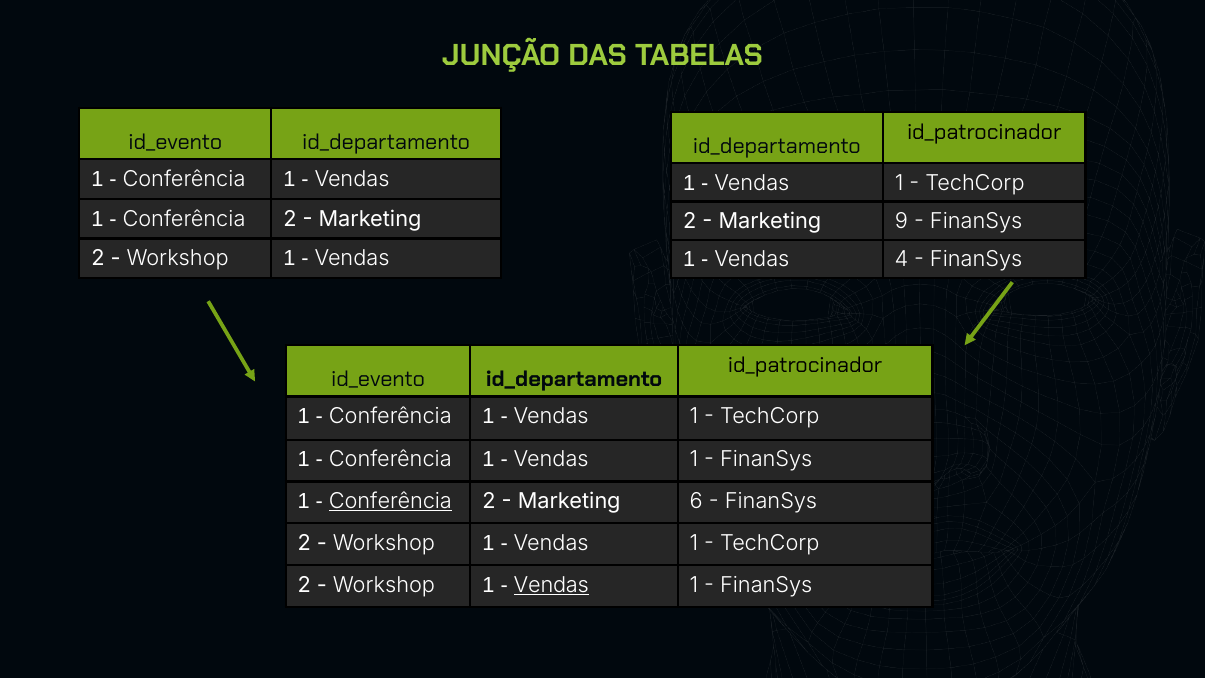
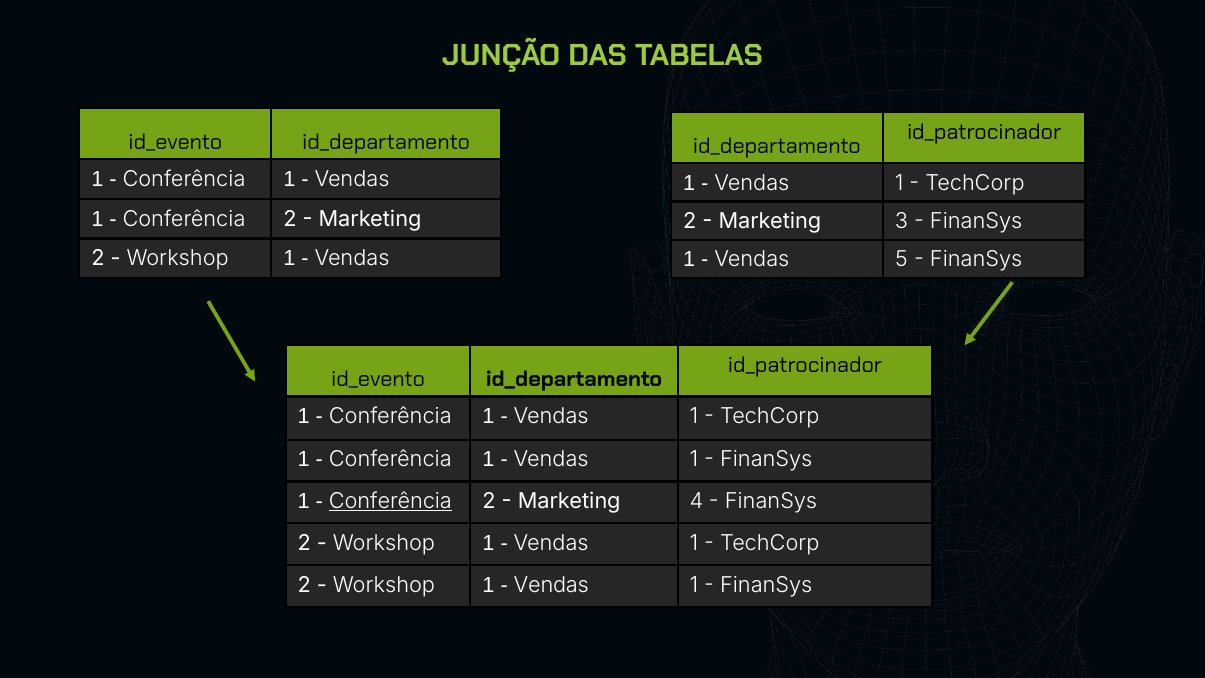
9: 9 -> 3
4: 4 -> 5
6: 6 -> 4
Vendas at (551, 585) underline: present -> none
